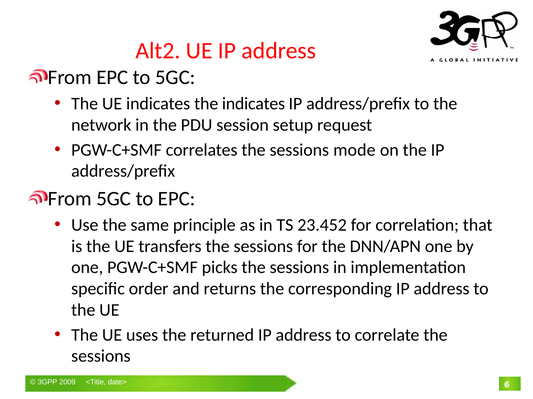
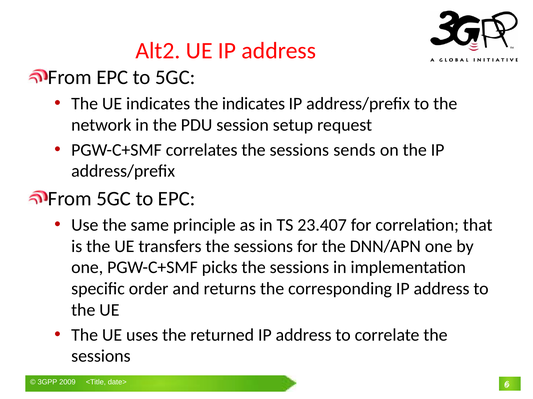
mode: mode -> sends
23.452: 23.452 -> 23.407
